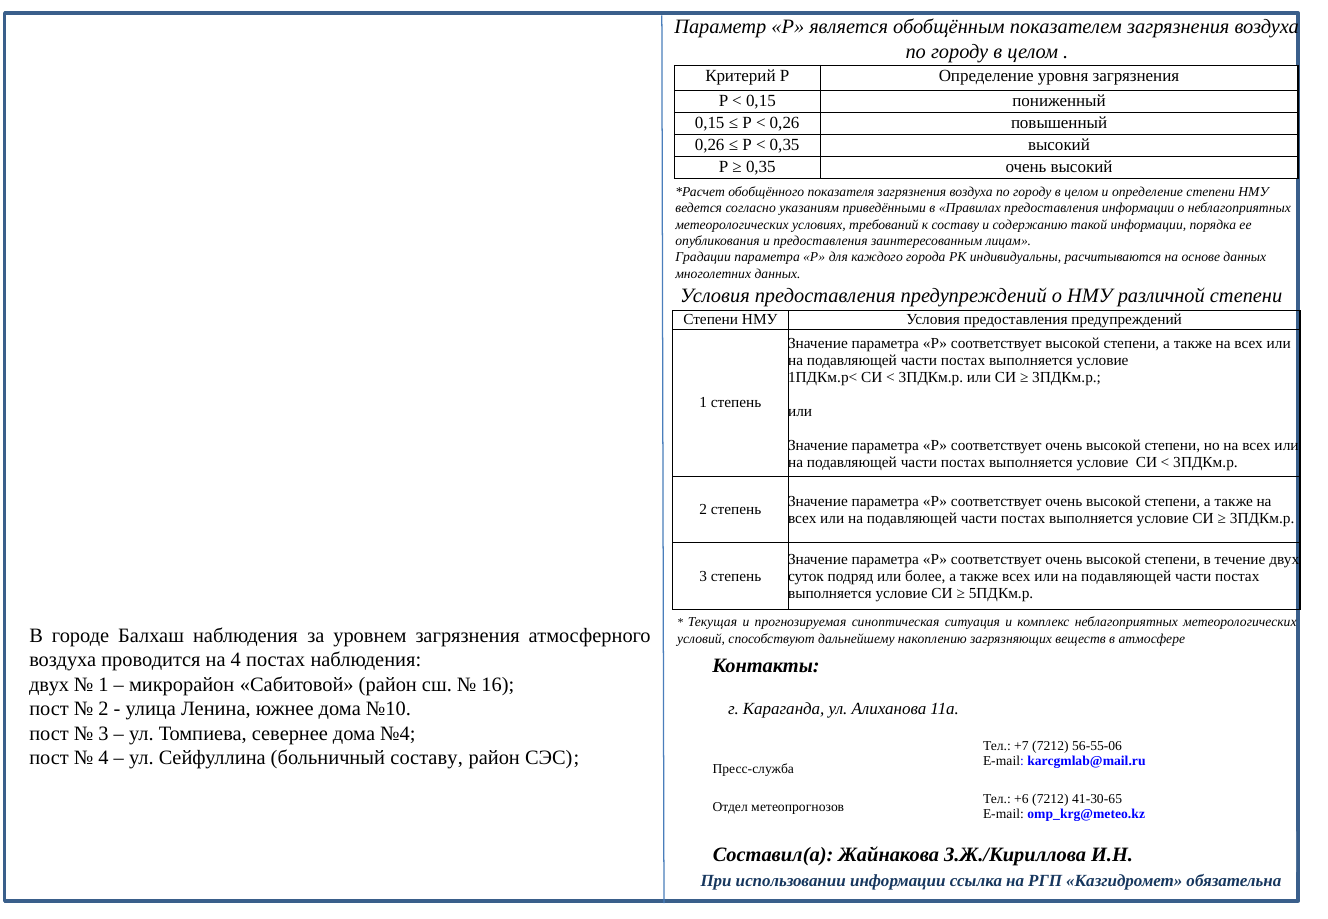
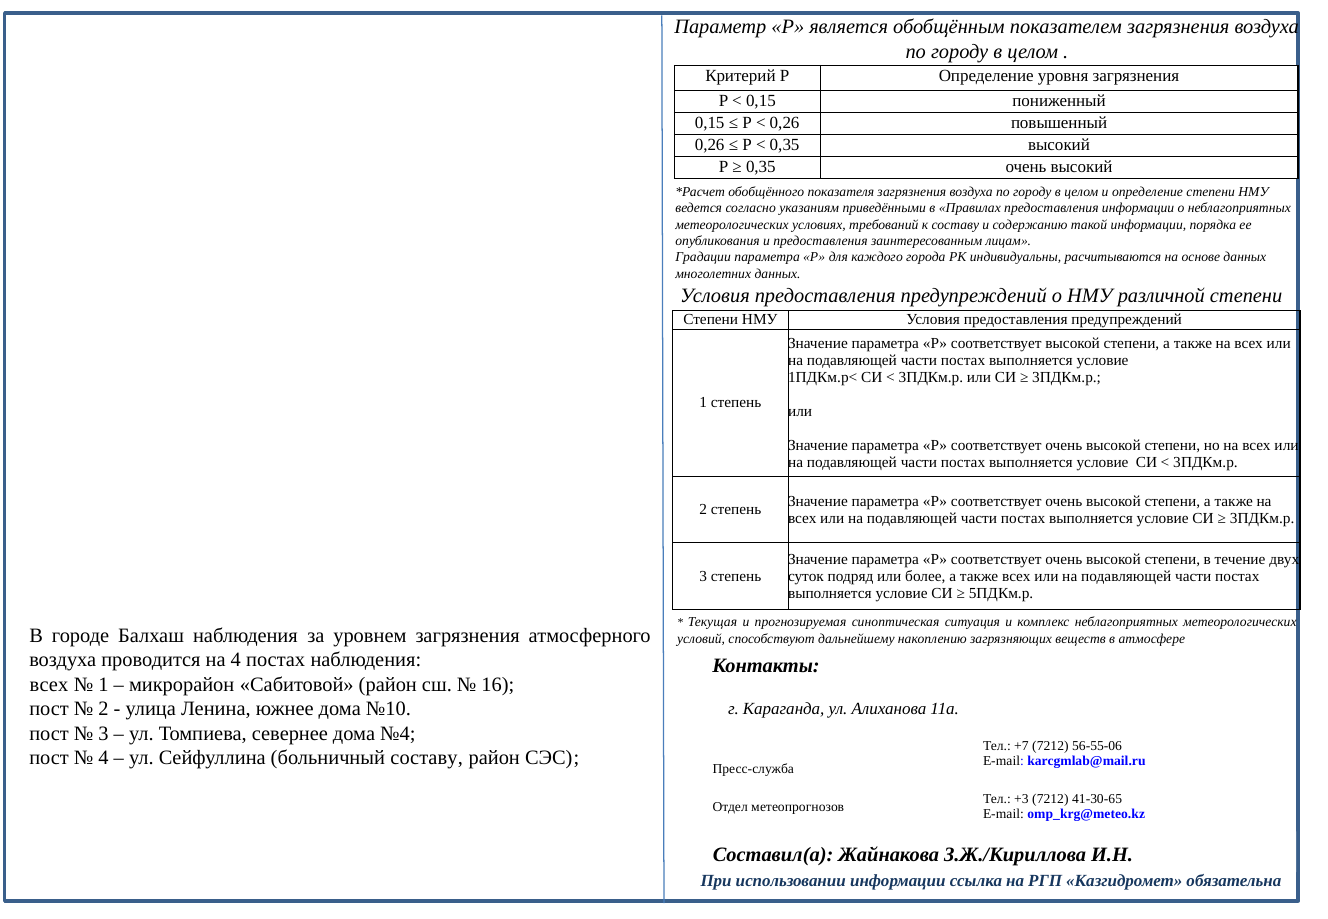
двух at (49, 685): двух -> всех
+6: +6 -> +3
